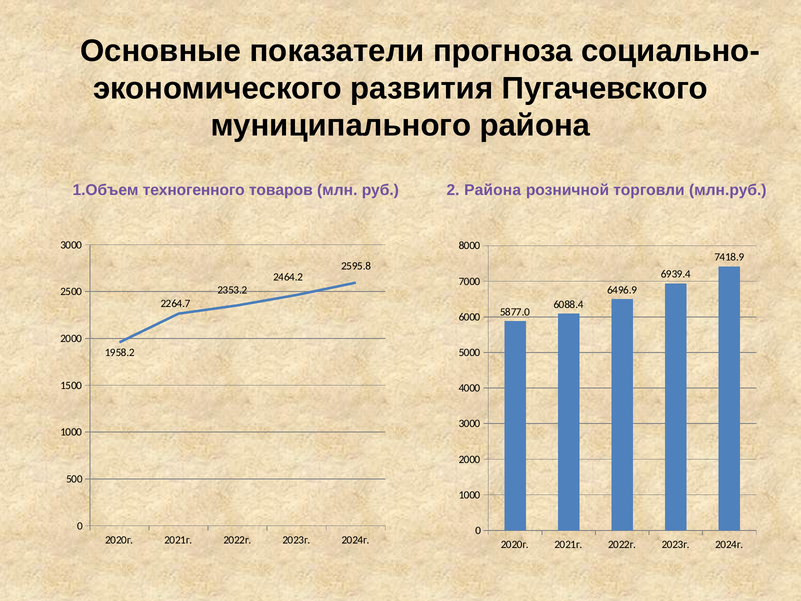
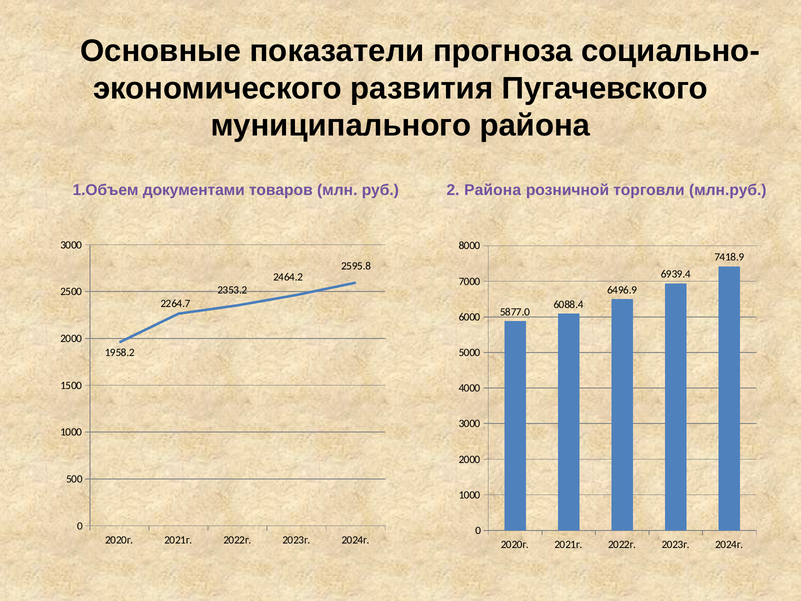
техногенного: техногенного -> документами
